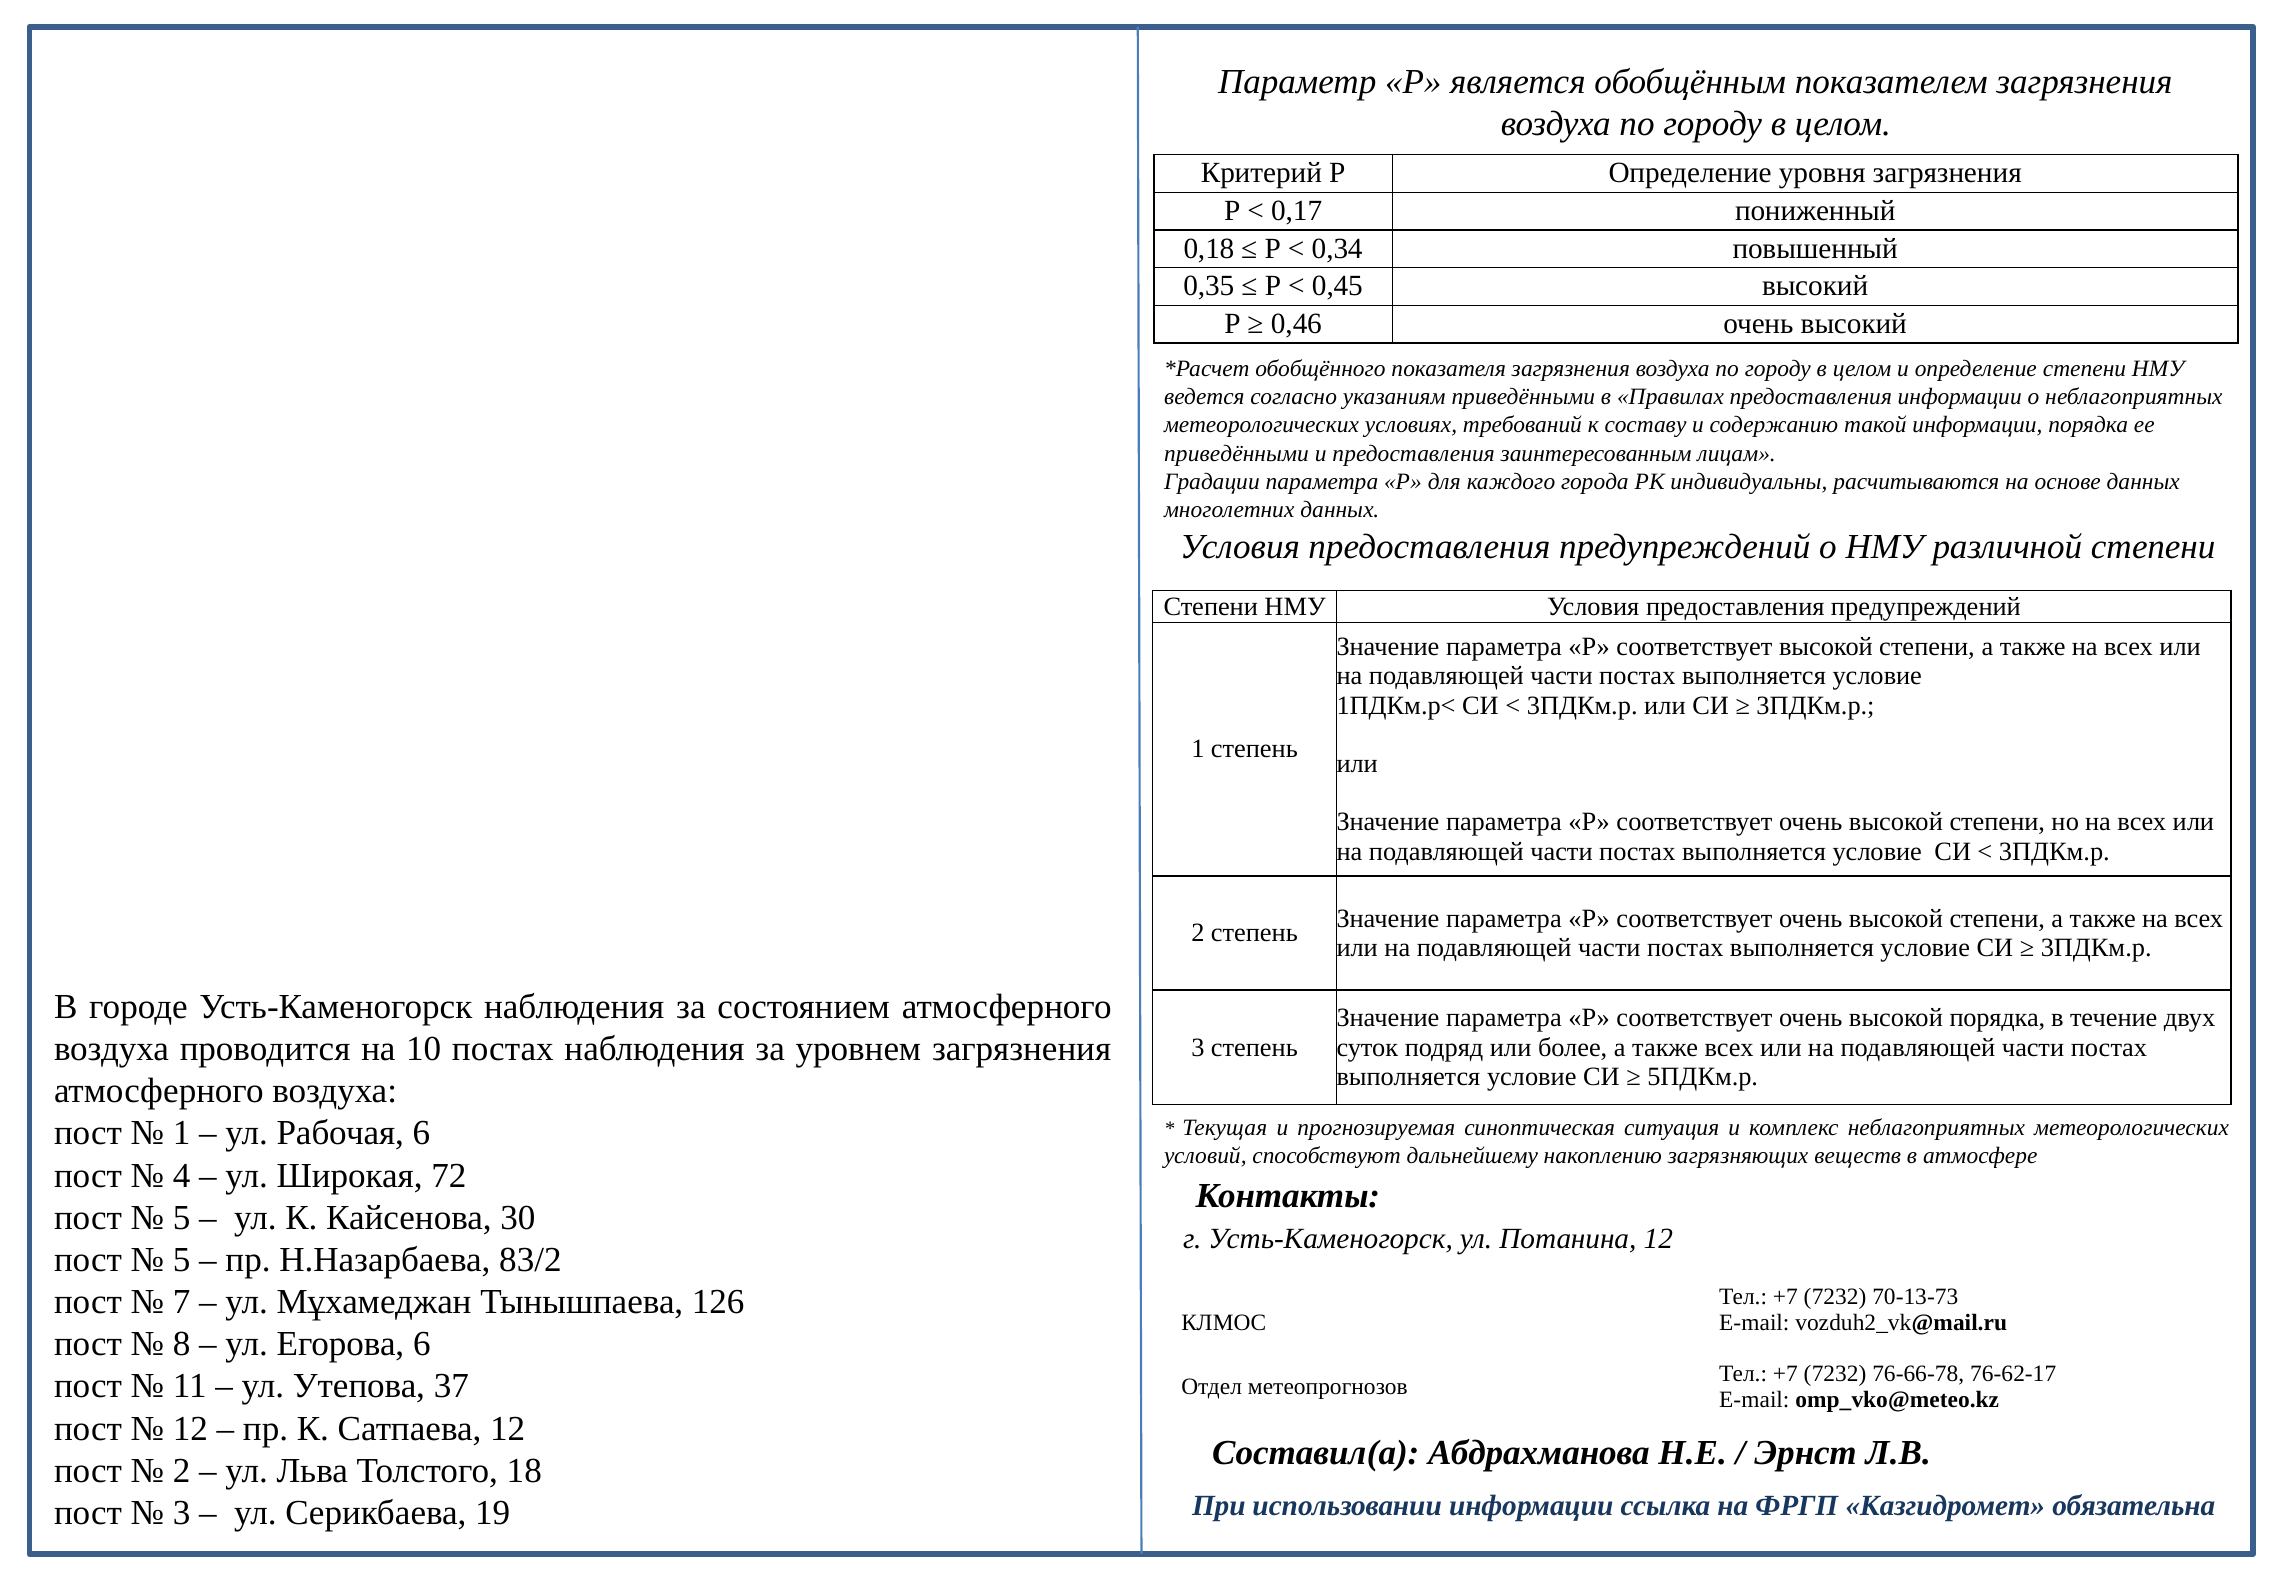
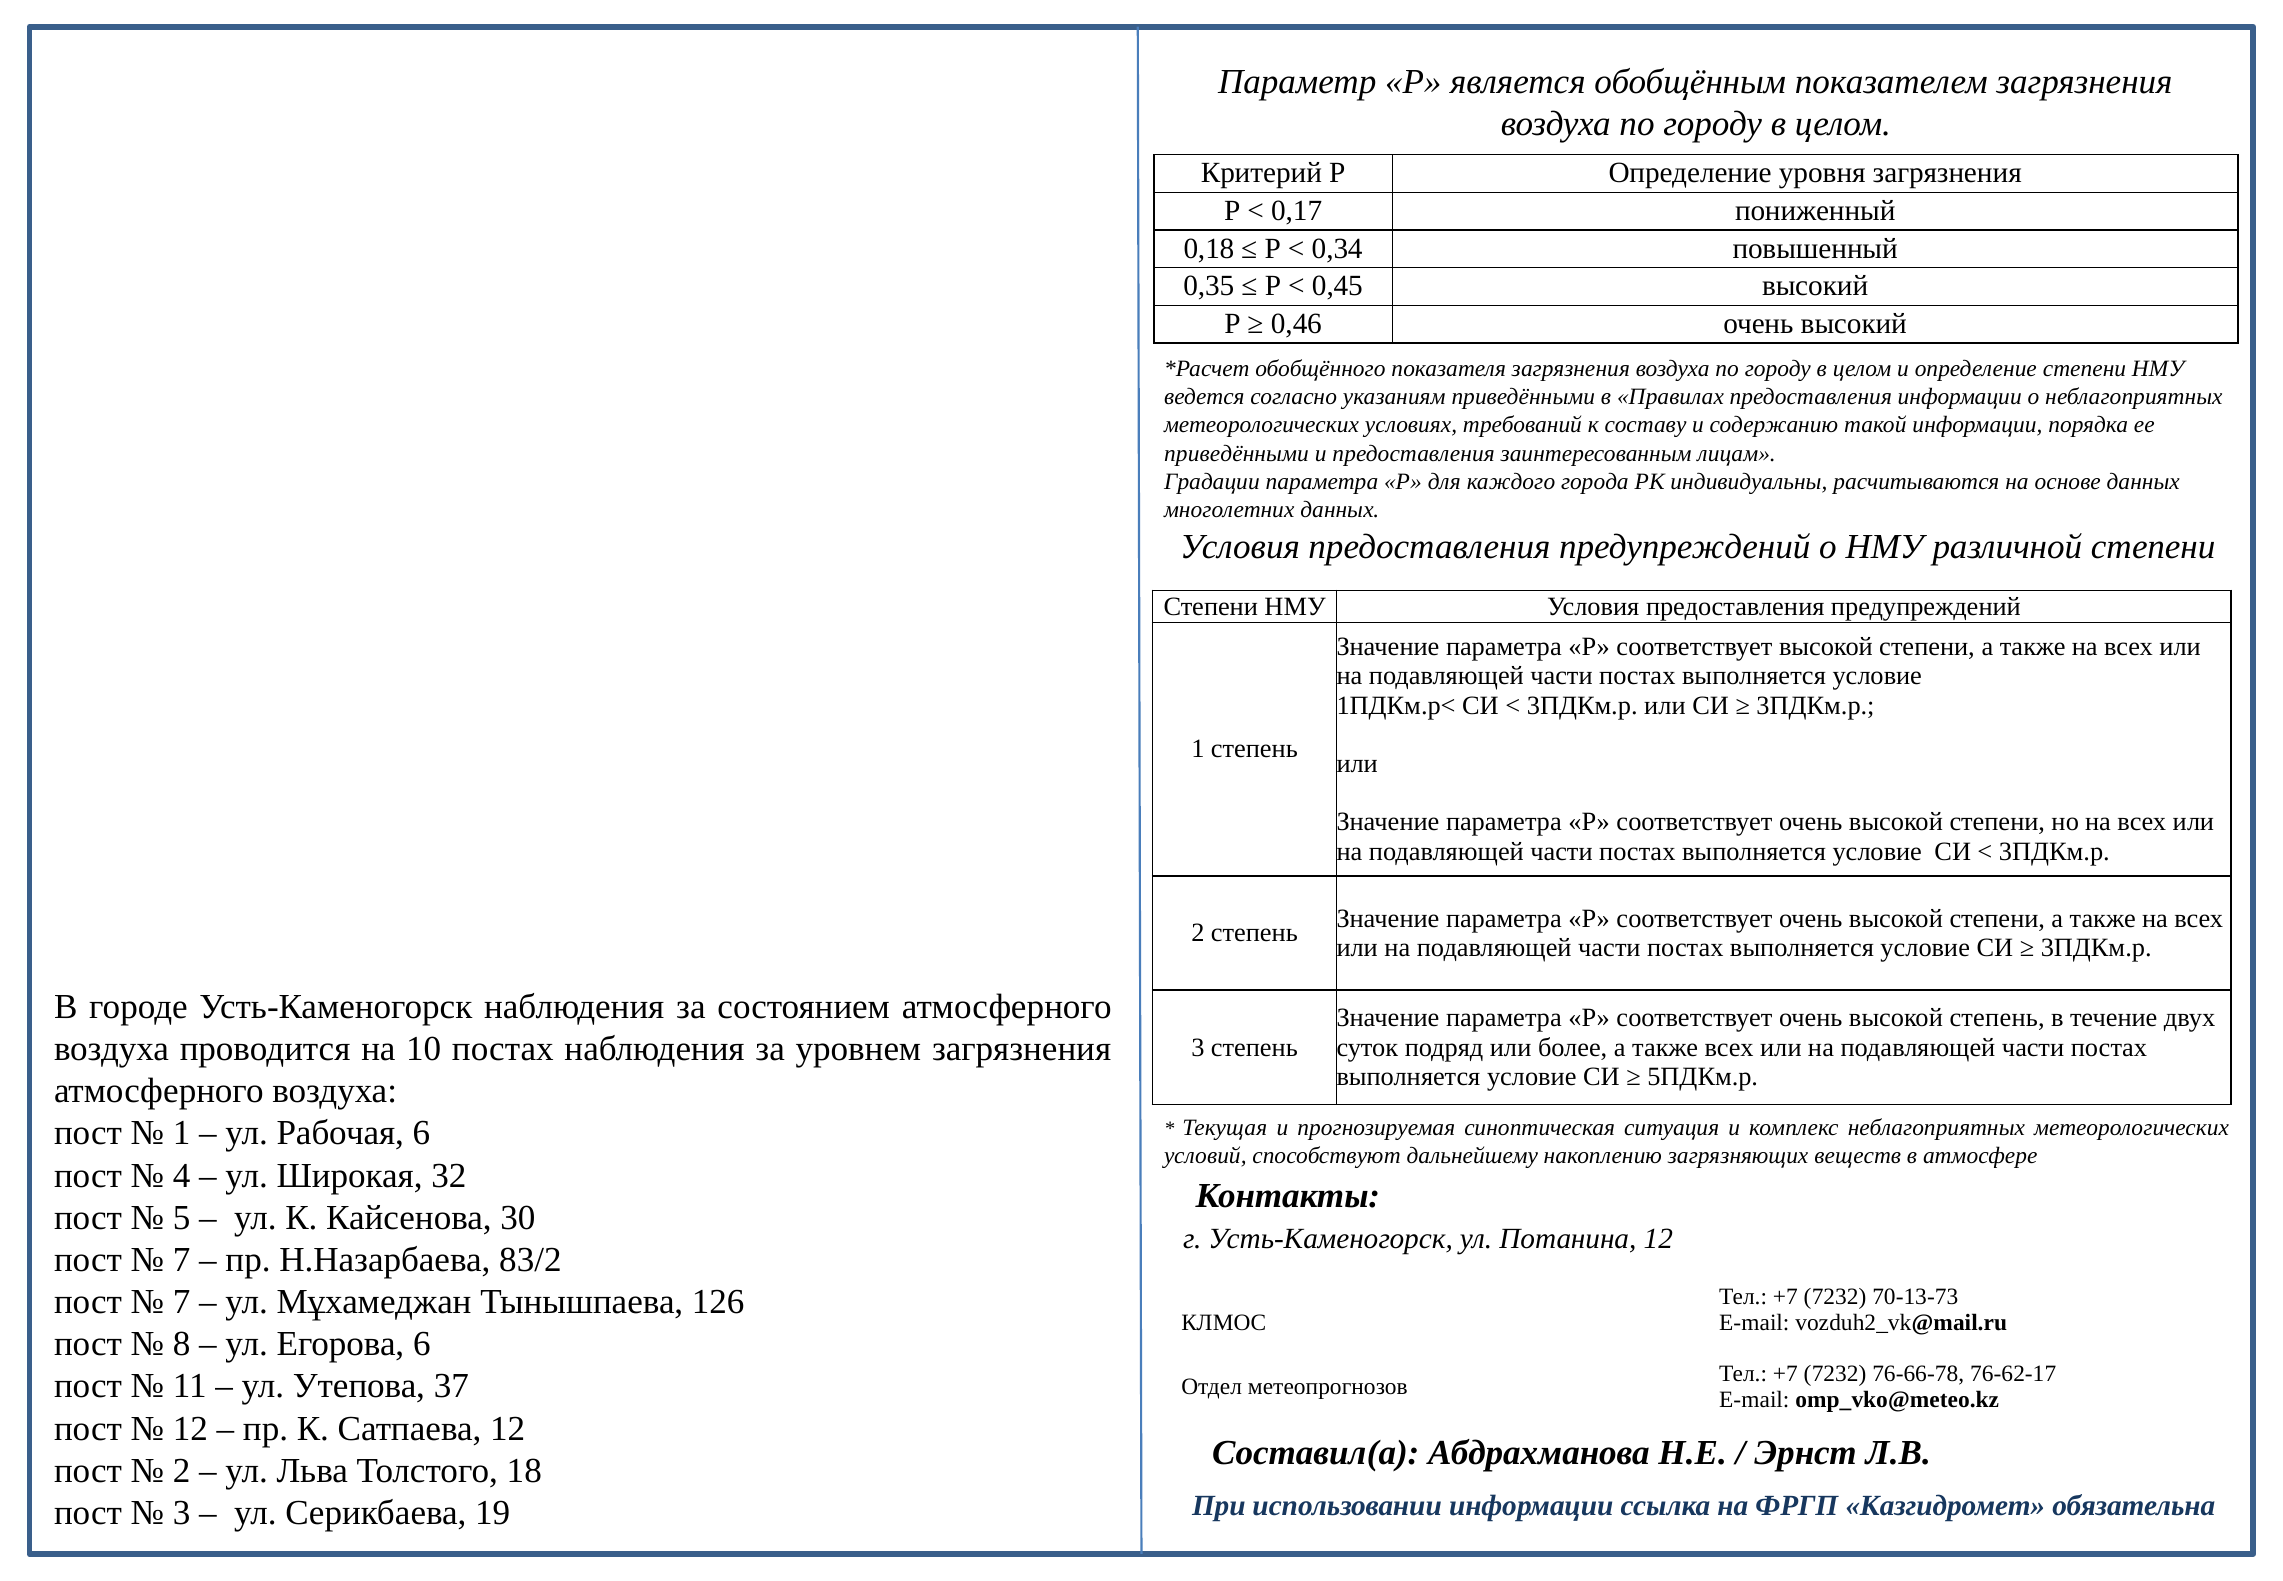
высокой порядка: порядка -> степень
72: 72 -> 32
5 at (182, 1259): 5 -> 7
